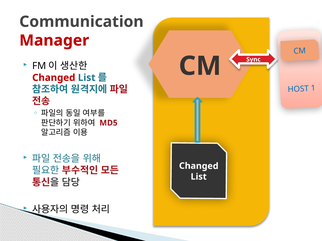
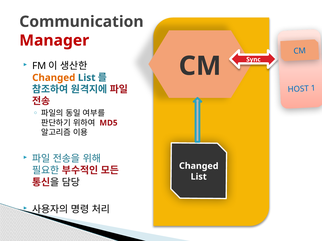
Changed at (54, 78) colour: red -> orange
